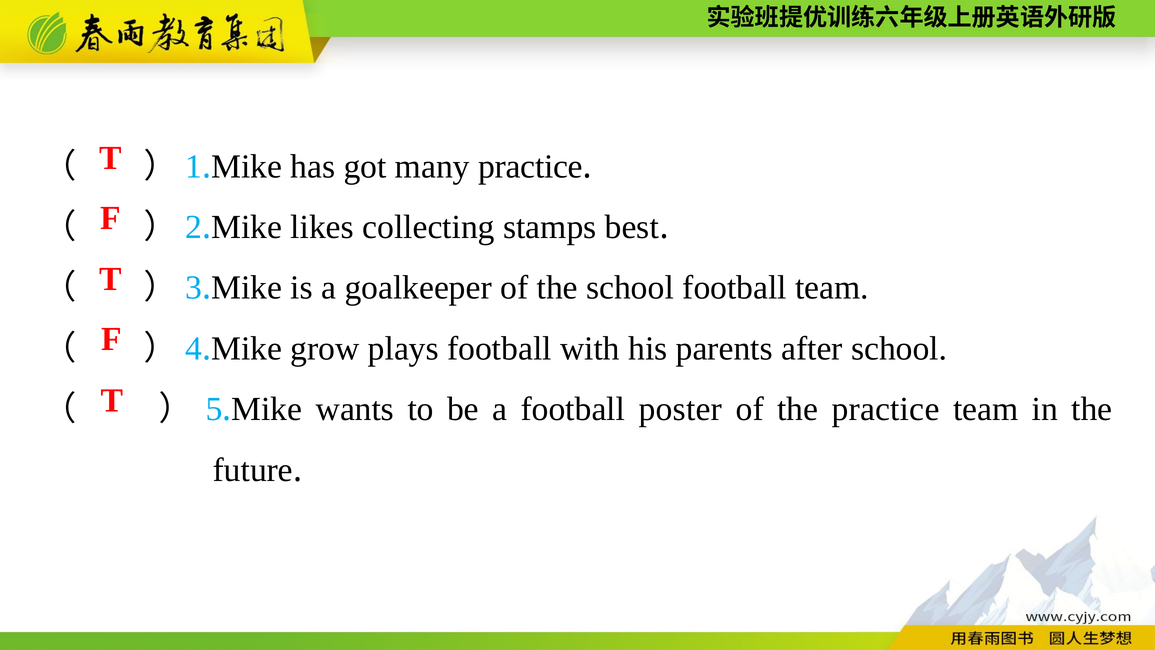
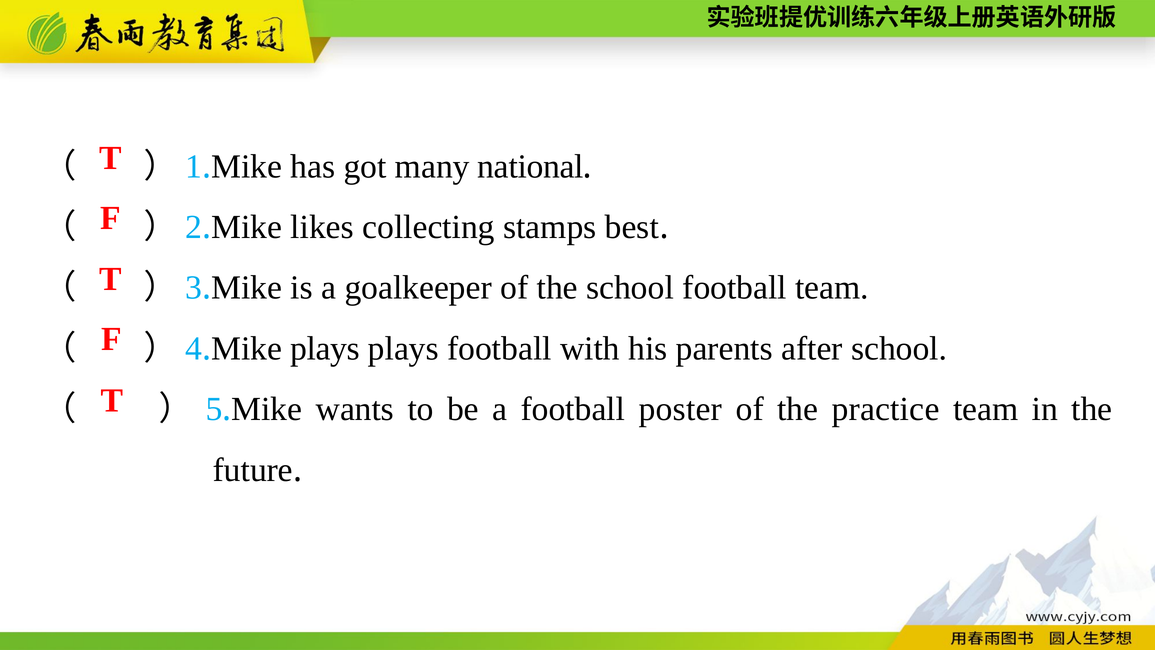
many practice: practice -> national
grow at (325, 348): grow -> plays
